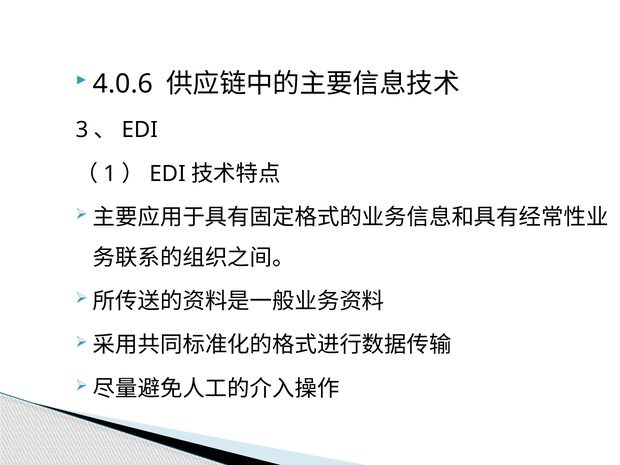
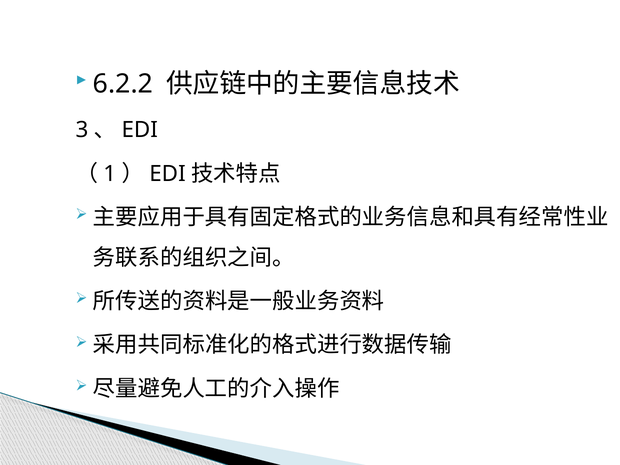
4.0.6: 4.0.6 -> 6.2.2
